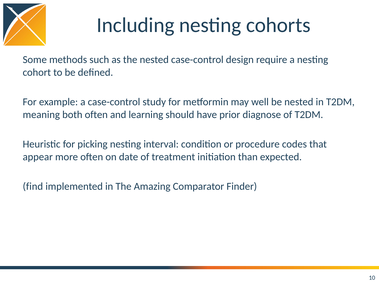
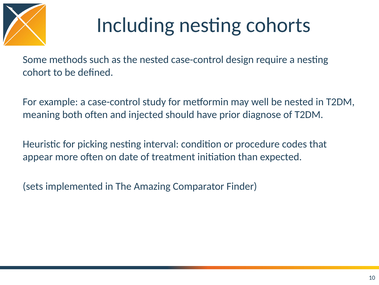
learning: learning -> injected
find: find -> sets
